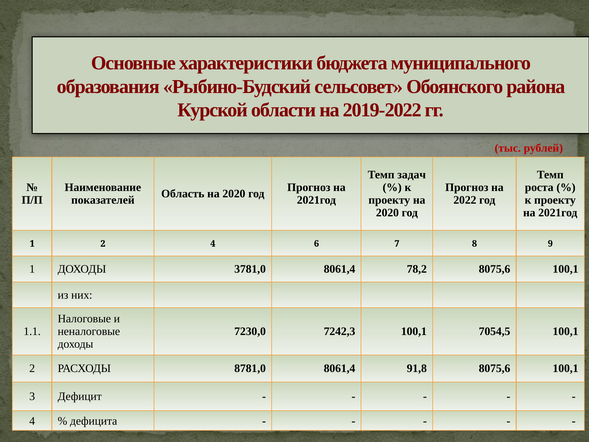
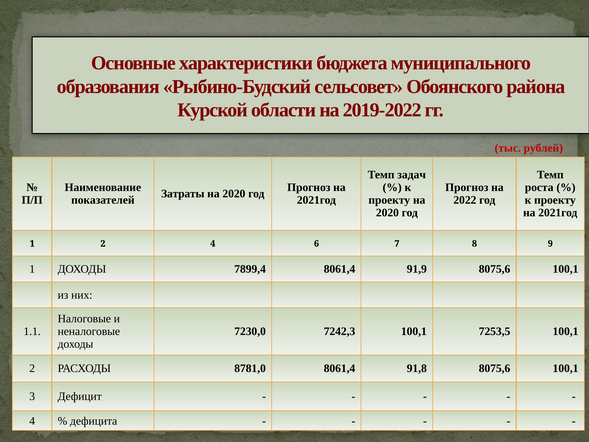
Область: Область -> Затраты
3781,0: 3781,0 -> 7899,4
78,2: 78,2 -> 91,9
7054,5: 7054,5 -> 7253,5
